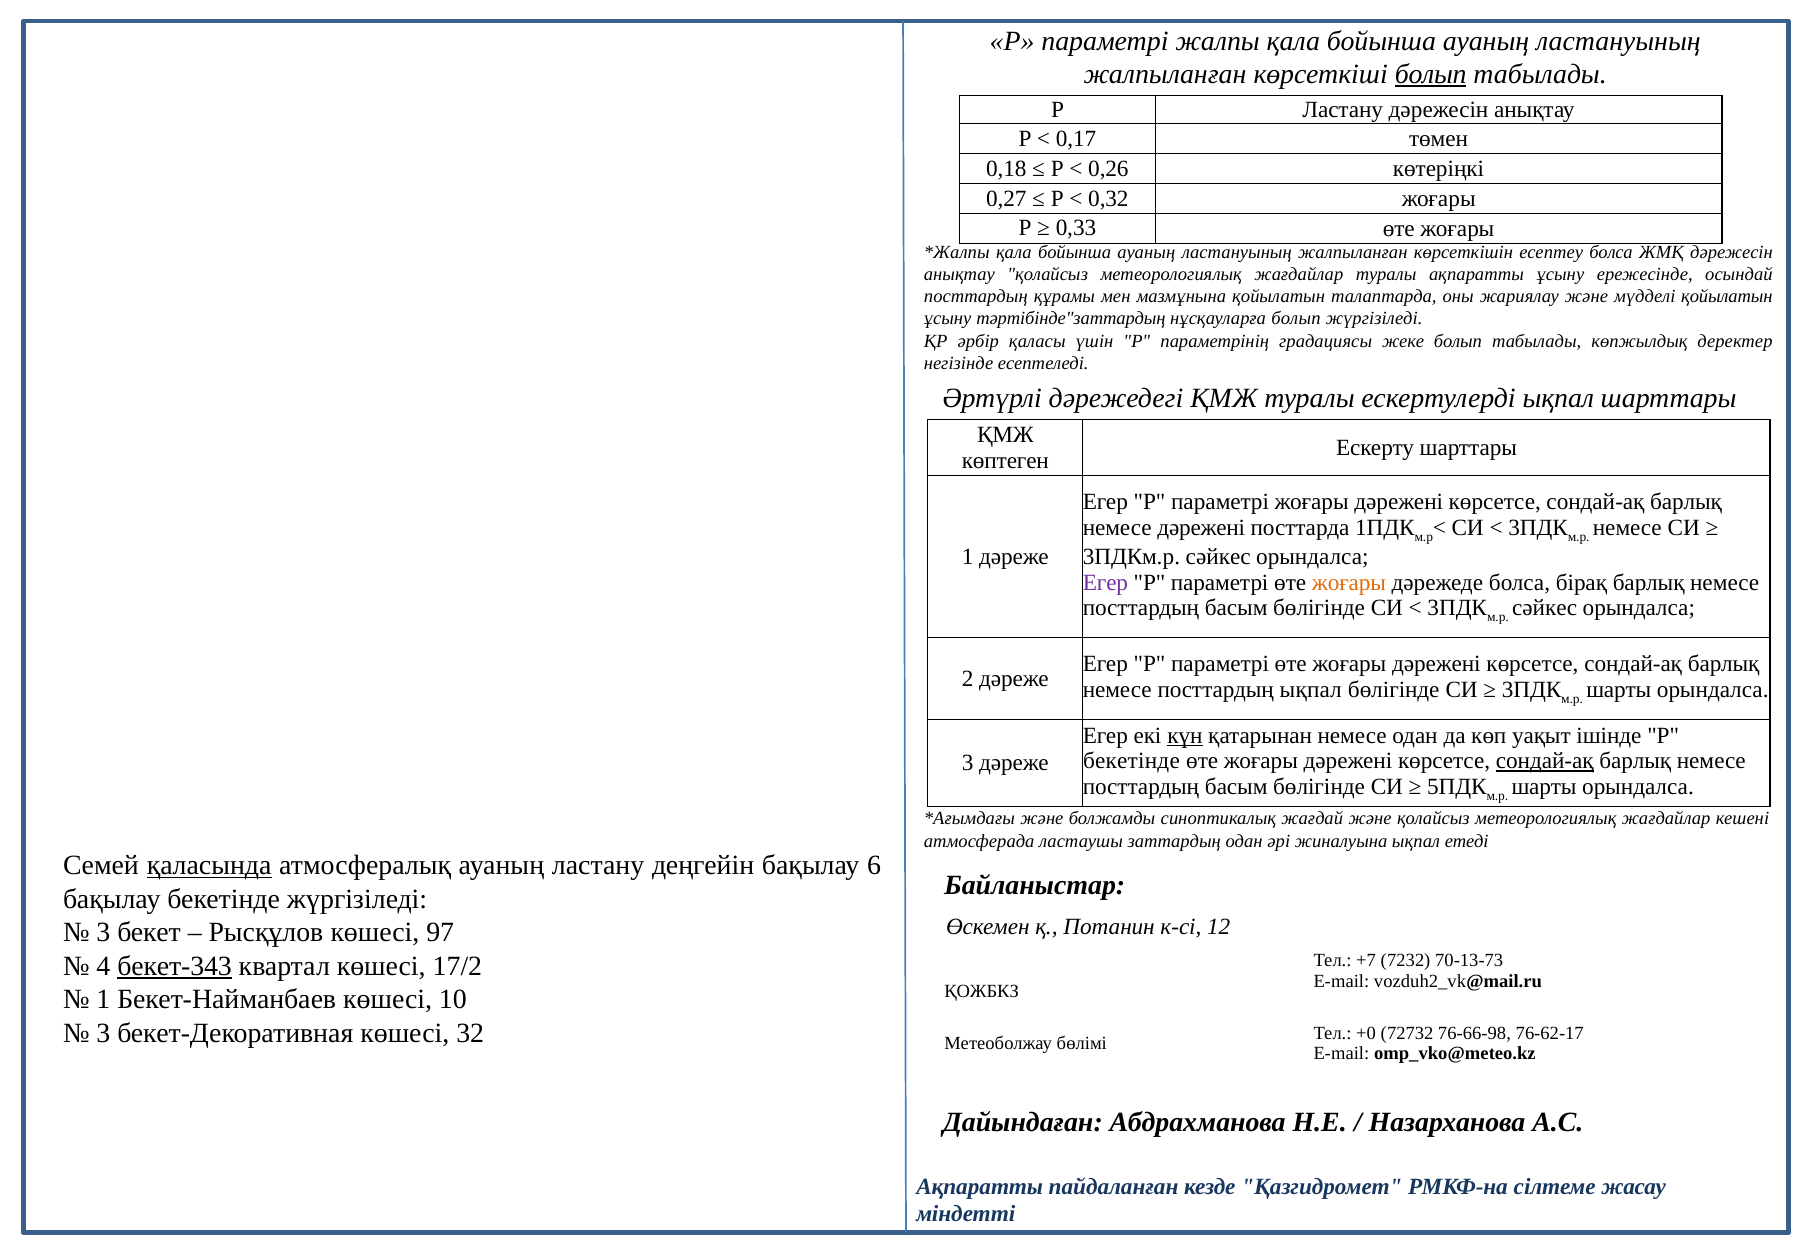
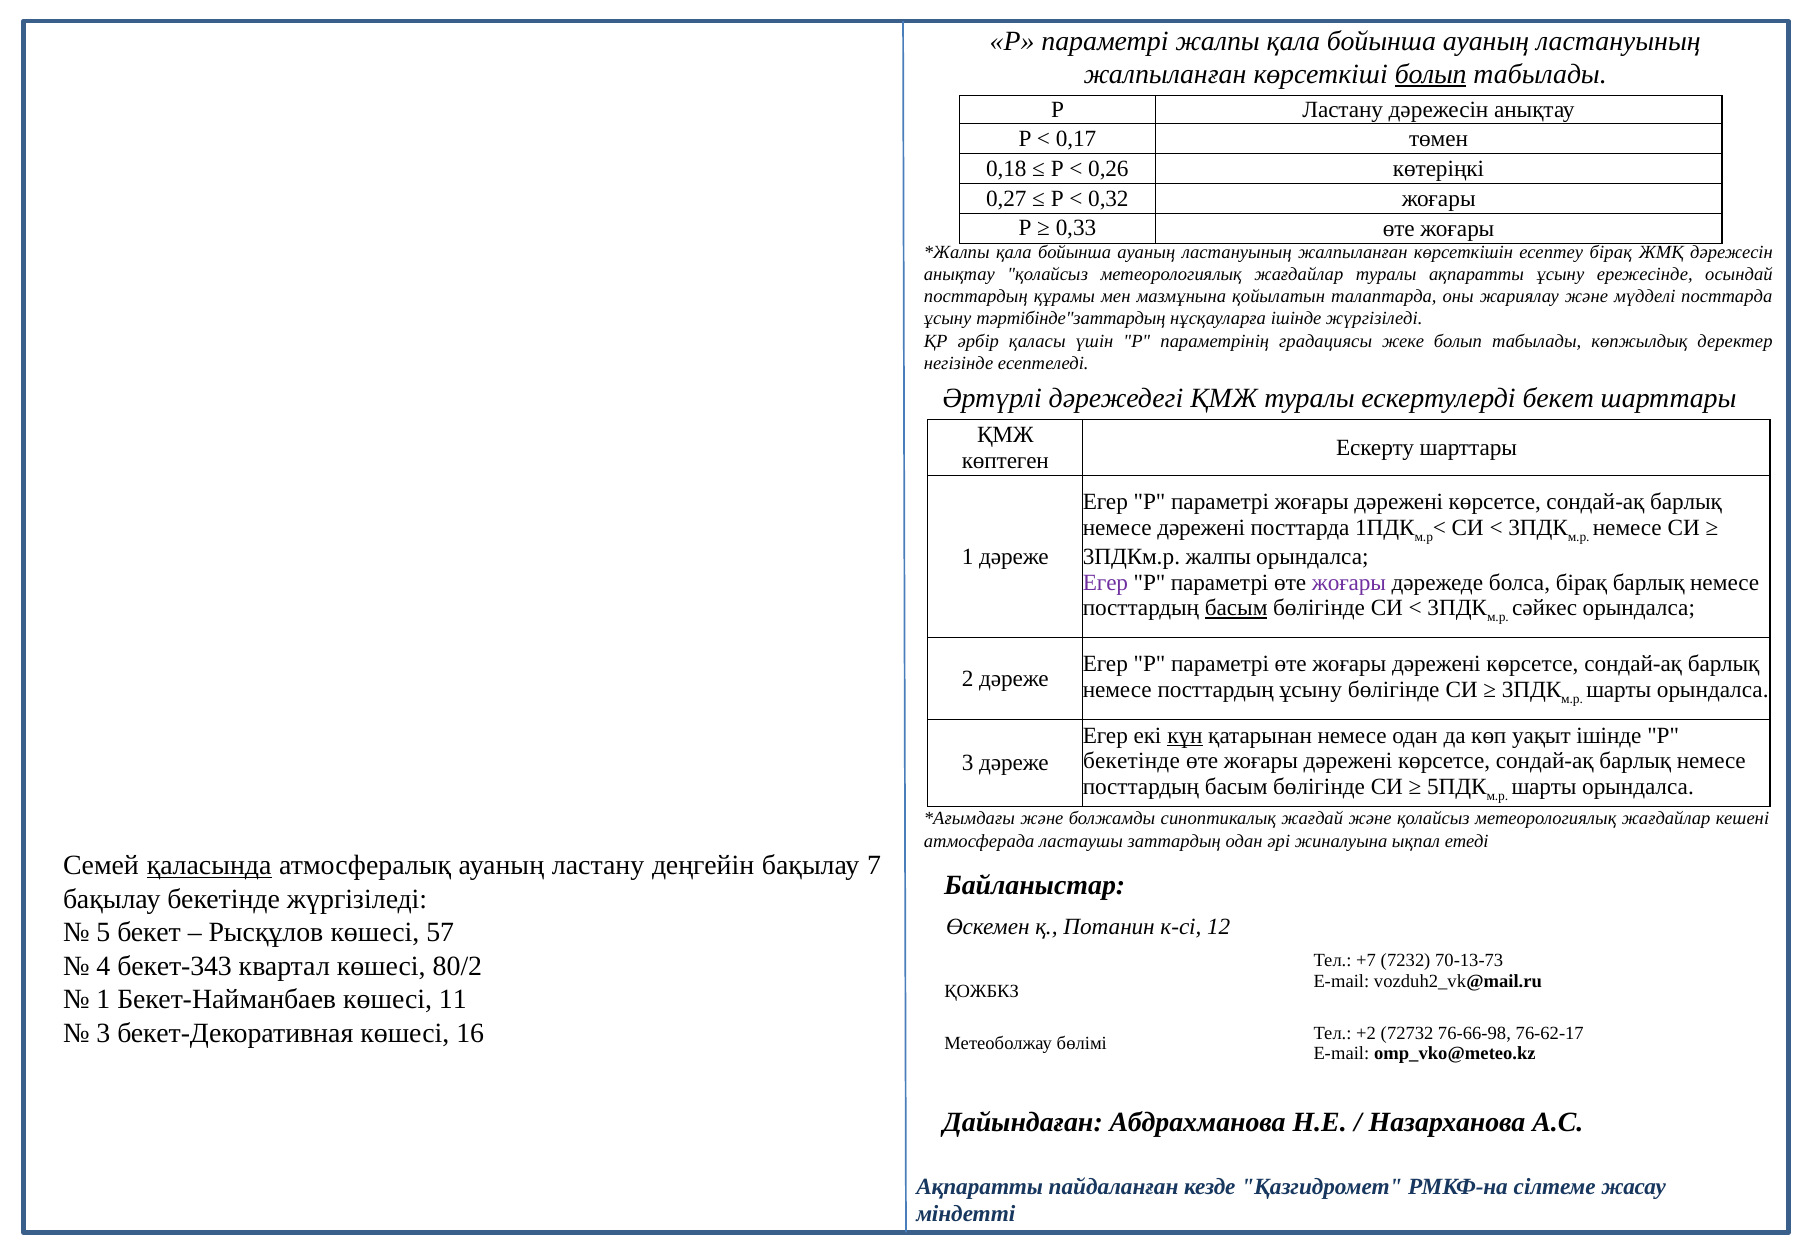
есептеу болса: болса -> бірақ
мүдделі қойылатын: қойылатын -> посттарда
нұсқауларға болып: болып -> ішінде
ескертулерді ықпал: ықпал -> бекет
3ПДКм.р сәйкес: сәйкес -> жалпы
жоғары at (1349, 583) colour: orange -> purple
басым at (1236, 608) underline: none -> present
посттардың ықпал: ықпал -> ұсыну
сондай-ақ at (1545, 761) underline: present -> none
6: 6 -> 7
3 at (103, 933): 3 -> 5
97: 97 -> 57
бекет-343 underline: present -> none
17/2: 17/2 -> 80/2
10: 10 -> 11
32: 32 -> 16
+0: +0 -> +2
